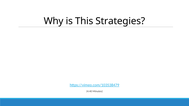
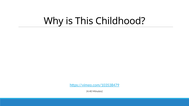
Strategies: Strategies -> Childhood
